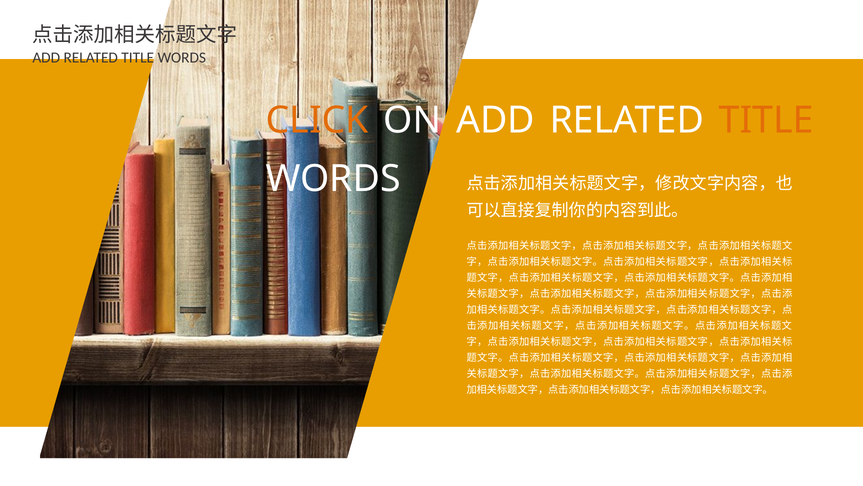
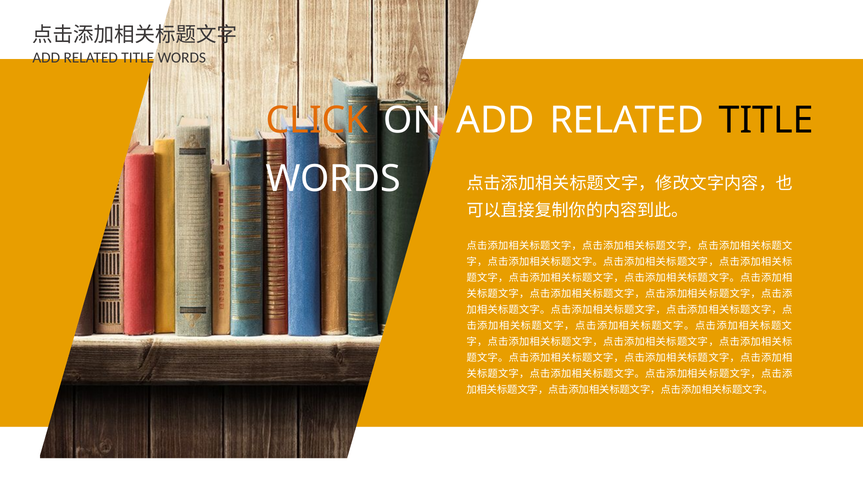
TITLE at (766, 120) colour: orange -> black
